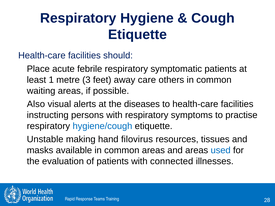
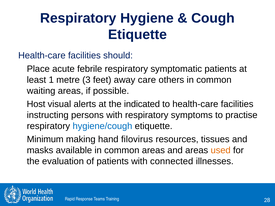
Also: Also -> Host
diseases: diseases -> indicated
Unstable: Unstable -> Minimum
used colour: blue -> orange
